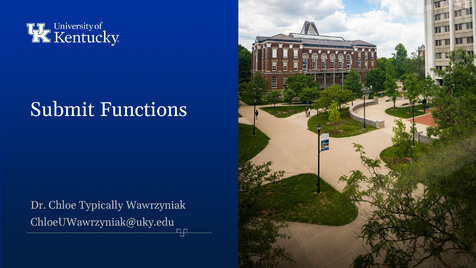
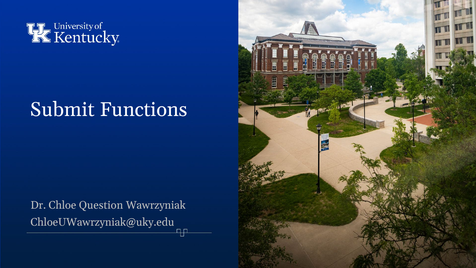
Typically: Typically -> Question
